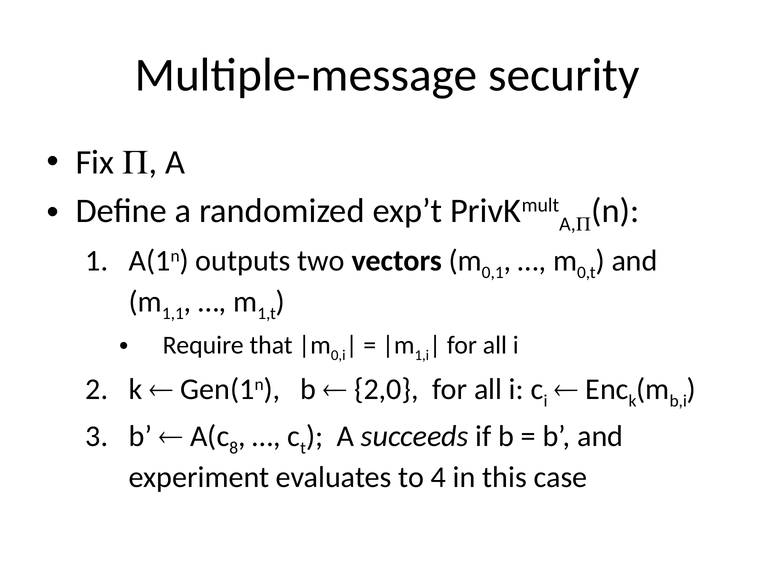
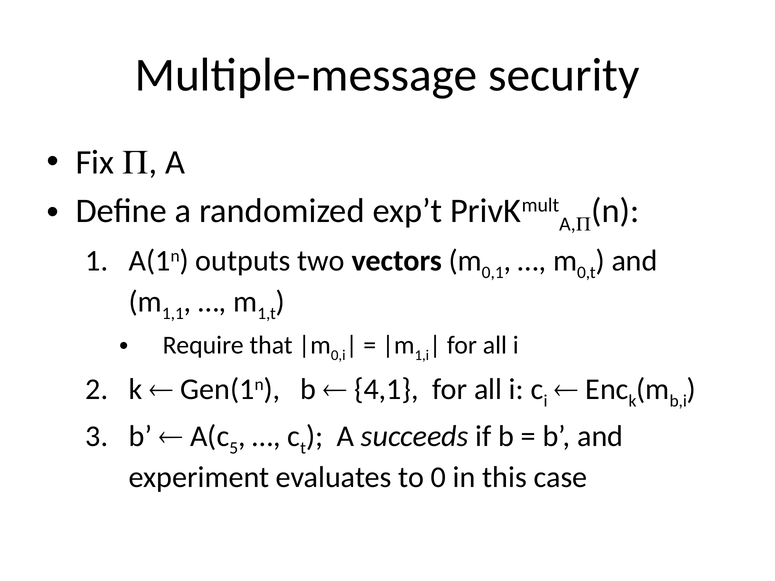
2,0: 2,0 -> 4,1
8: 8 -> 5
4: 4 -> 0
